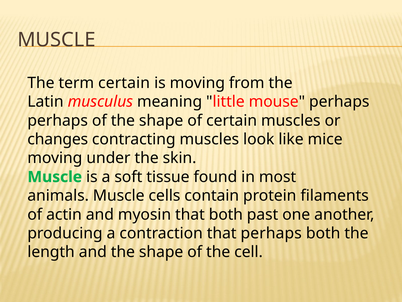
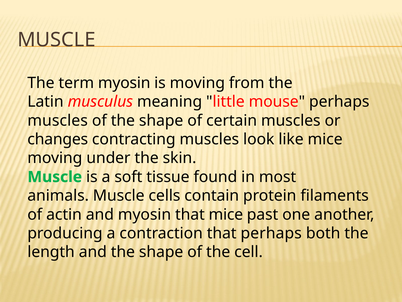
term certain: certain -> myosin
perhaps at (58, 120): perhaps -> muscles
that both: both -> mice
